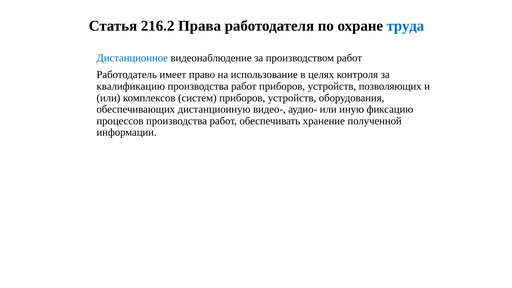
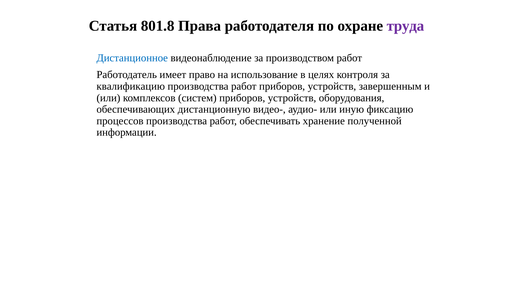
216.2: 216.2 -> 801.8
труда colour: blue -> purple
позволяющих: позволяющих -> завершенным
